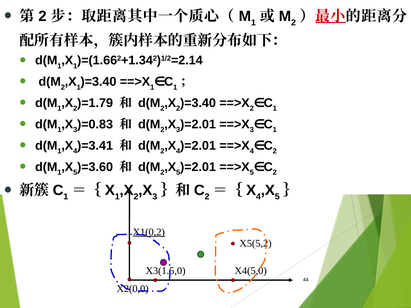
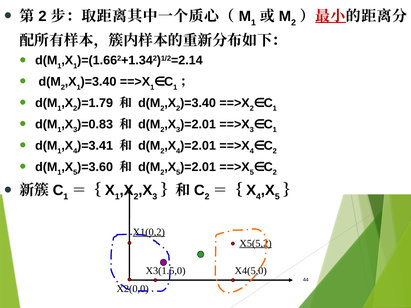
X5(5,2 underline: none -> present
